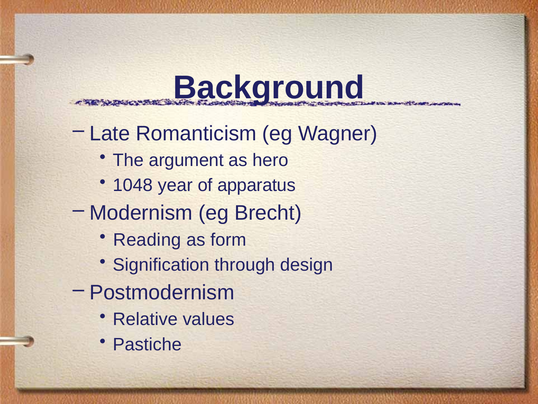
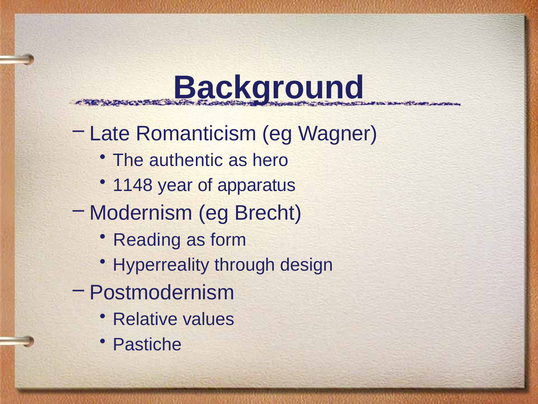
argument: argument -> authentic
1048: 1048 -> 1148
Signification: Signification -> Hyperreality
